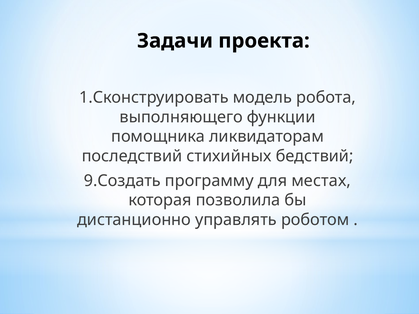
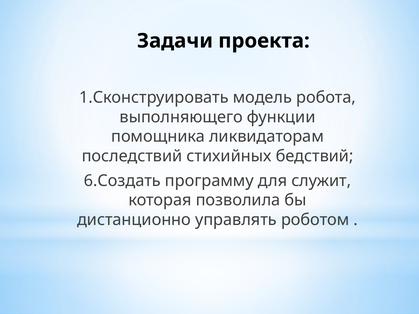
9.Создать: 9.Создать -> 6.Создать
местах: местах -> служит
